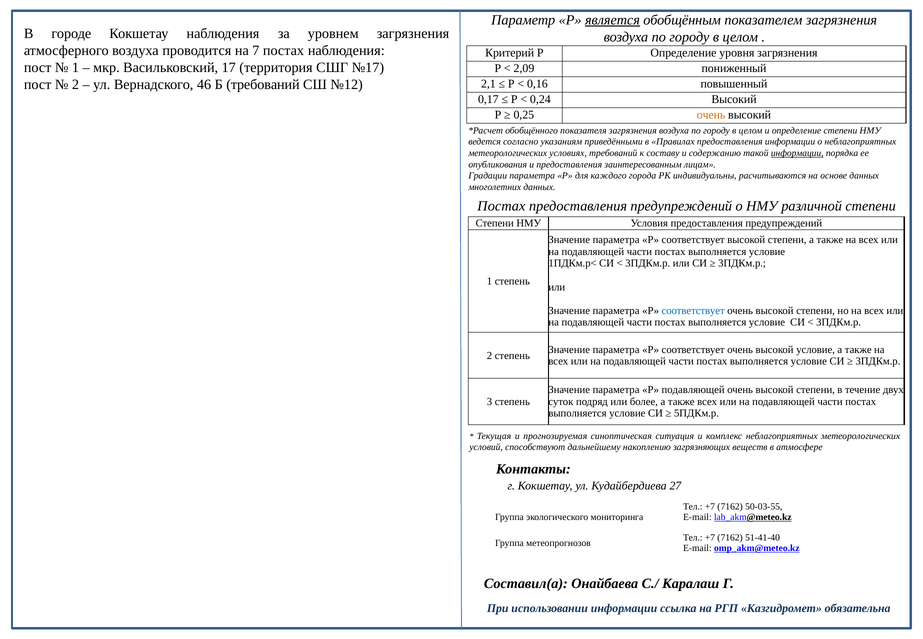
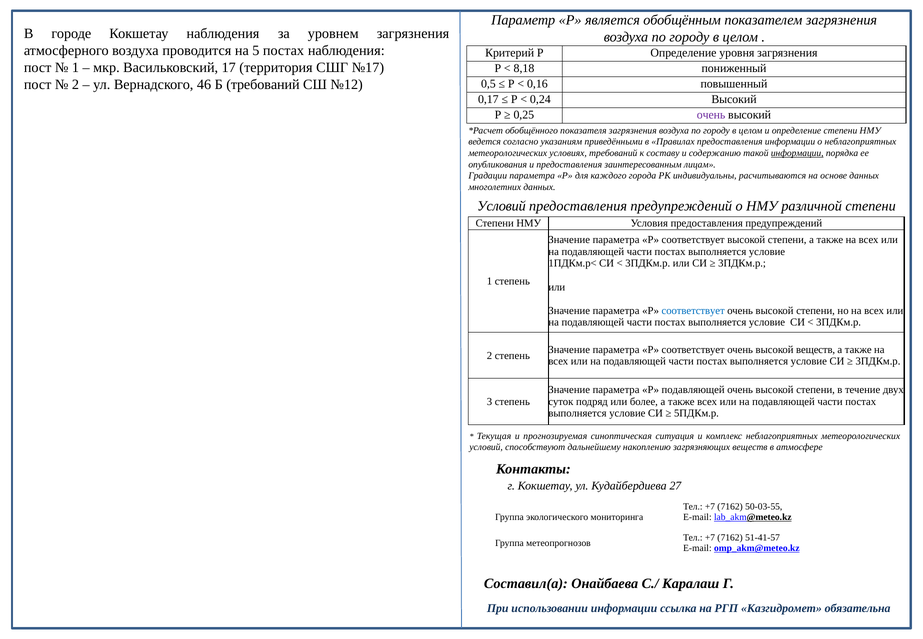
является underline: present -> none
7: 7 -> 5
2,09: 2,09 -> 8,18
2,1: 2,1 -> 0,5
очень at (711, 115) colour: orange -> purple
Постах at (501, 206): Постах -> Условий
высокой условие: условие -> веществ
51-41-40: 51-41-40 -> 51-41-57
